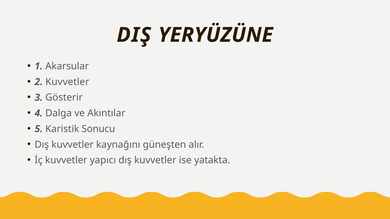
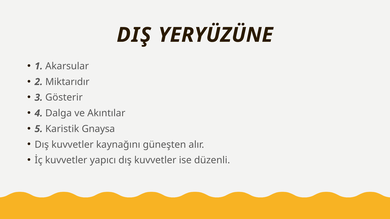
2 Kuvvetler: Kuvvetler -> Miktarıdır
Sonucu: Sonucu -> Gnaysa
yatakta: yatakta -> düzenli
